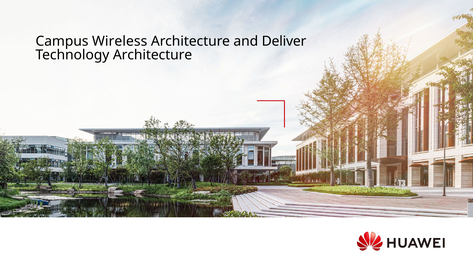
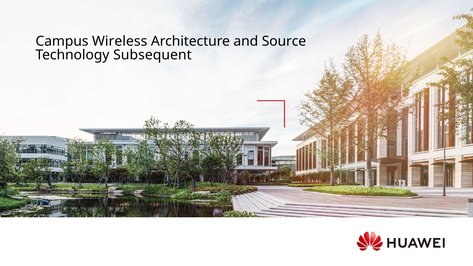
Deliver: Deliver -> Source
Technology Architecture: Architecture -> Subsequent
